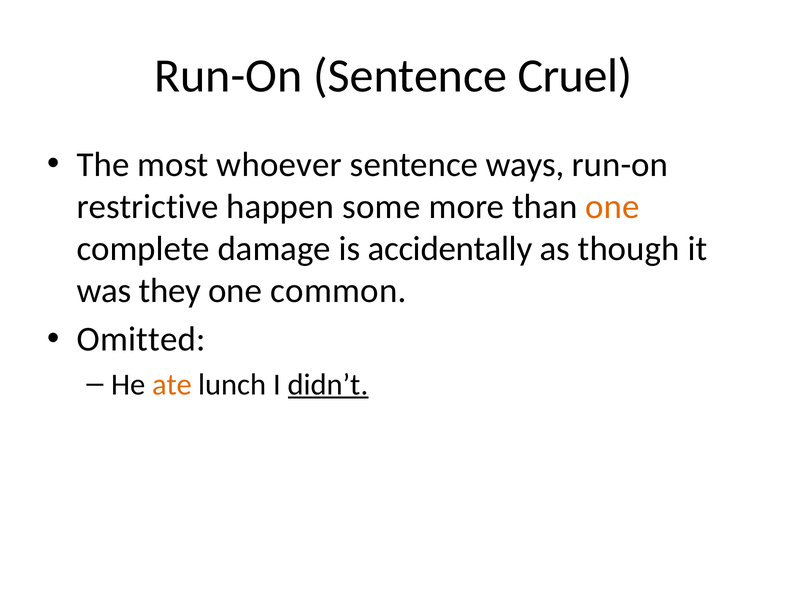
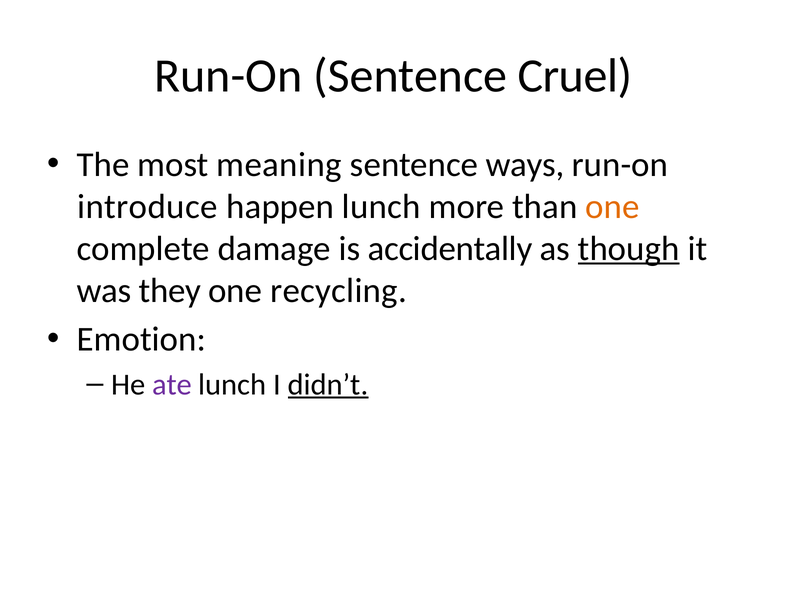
whoever: whoever -> meaning
restrictive: restrictive -> introduce
happen some: some -> lunch
though underline: none -> present
common: common -> recycling
Omitted: Omitted -> Emotion
ate colour: orange -> purple
